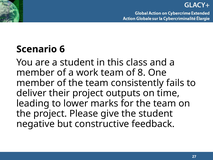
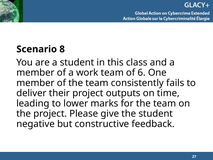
6: 6 -> 8
8: 8 -> 6
